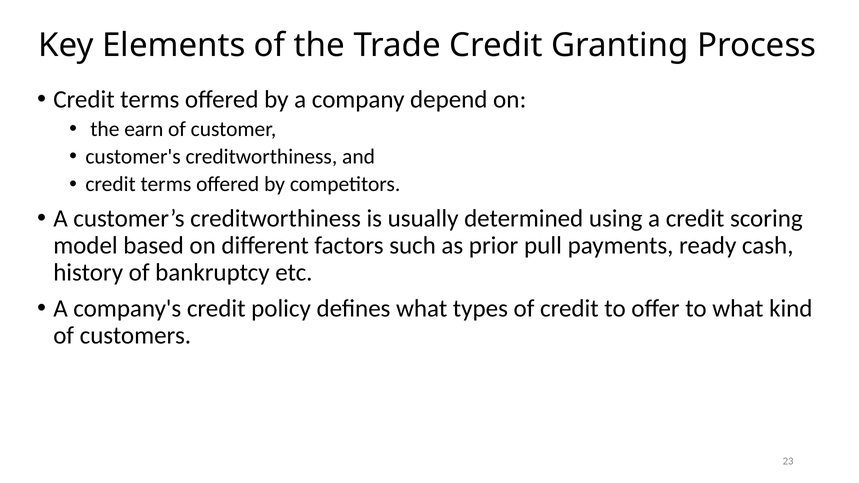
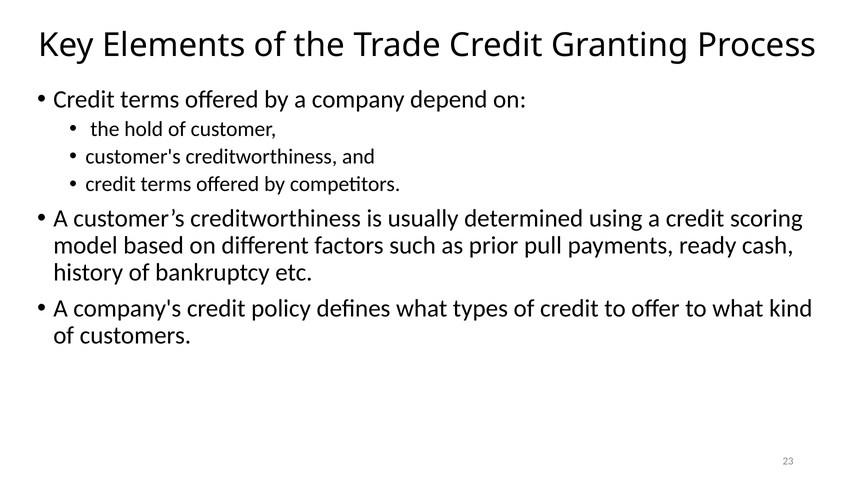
earn: earn -> hold
